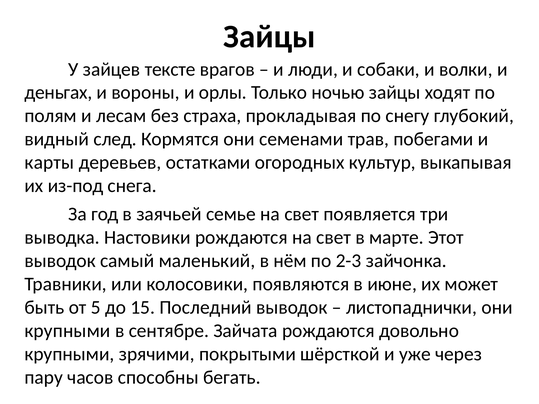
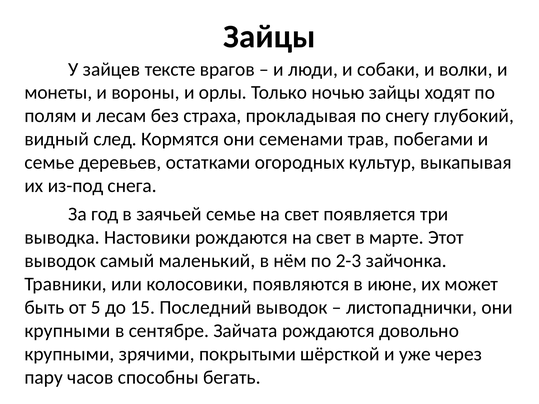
деньгах: деньгах -> монеты
карты at (49, 163): карты -> семье
